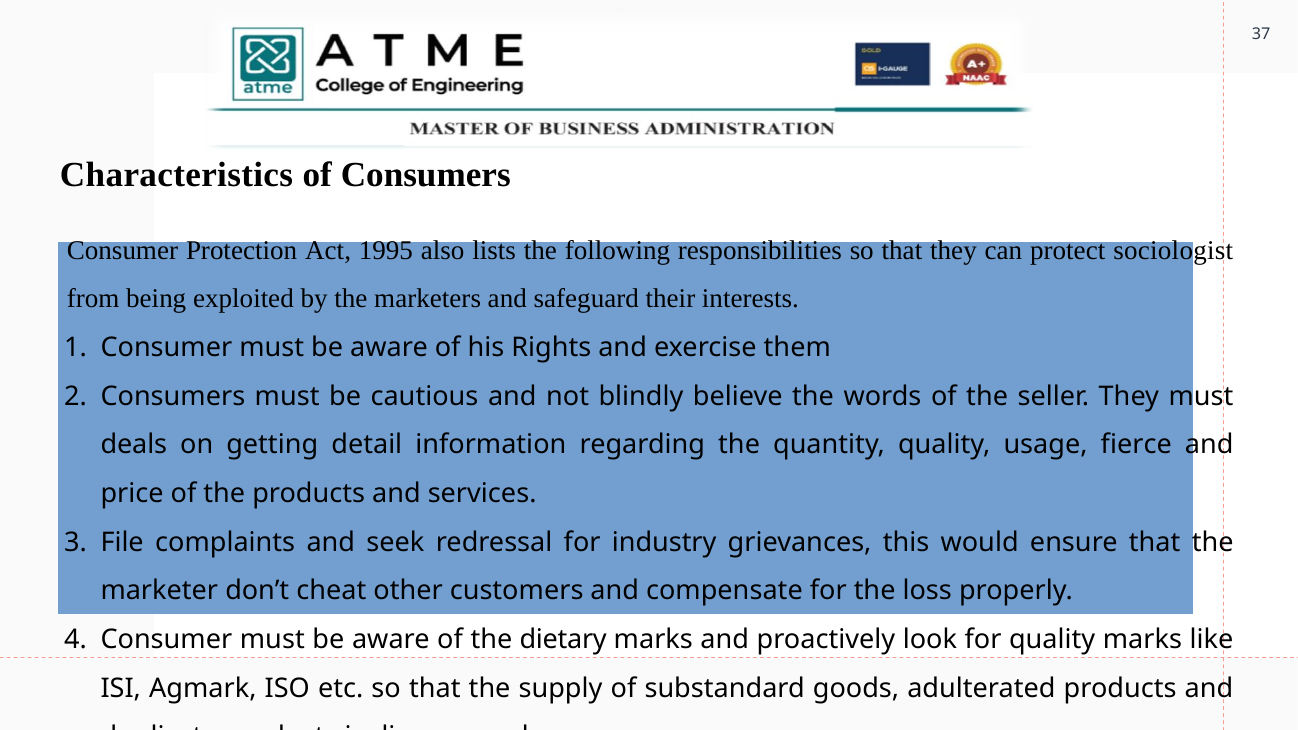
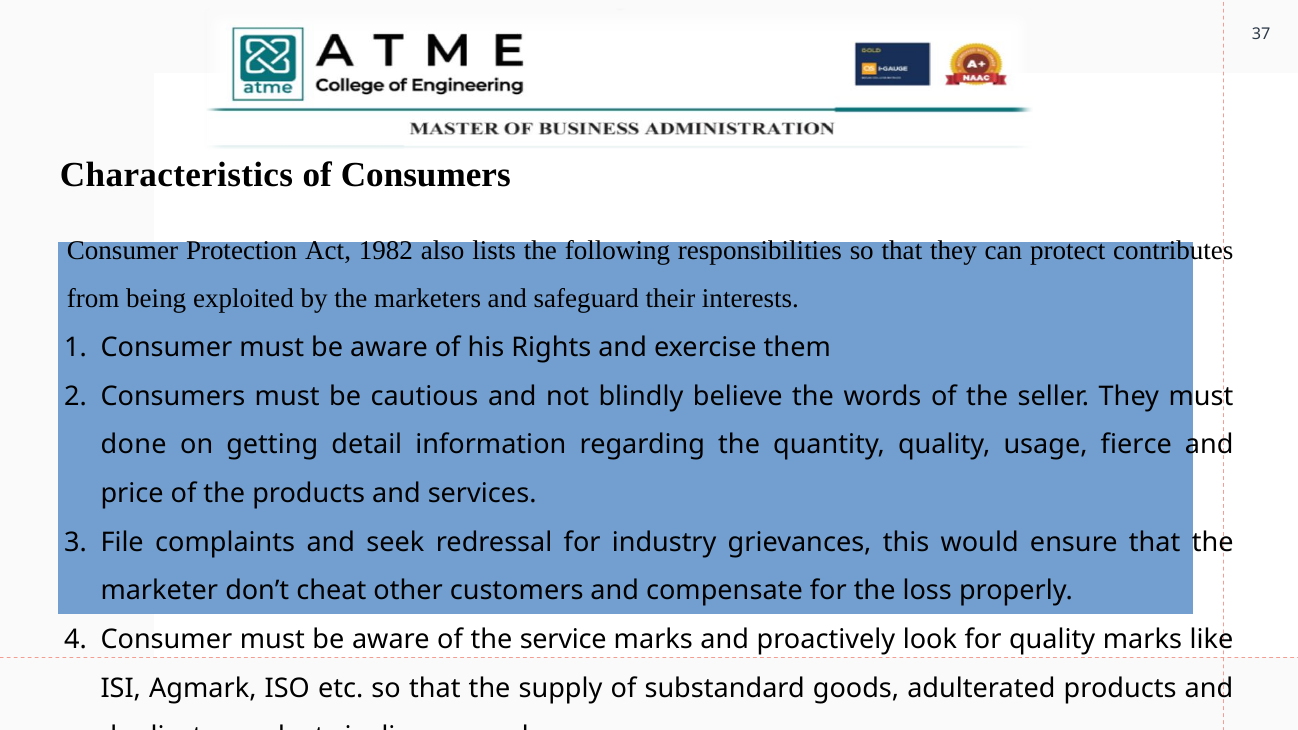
1995: 1995 -> 1982
sociologist: sociologist -> contributes
deals: deals -> done
dietary: dietary -> service
